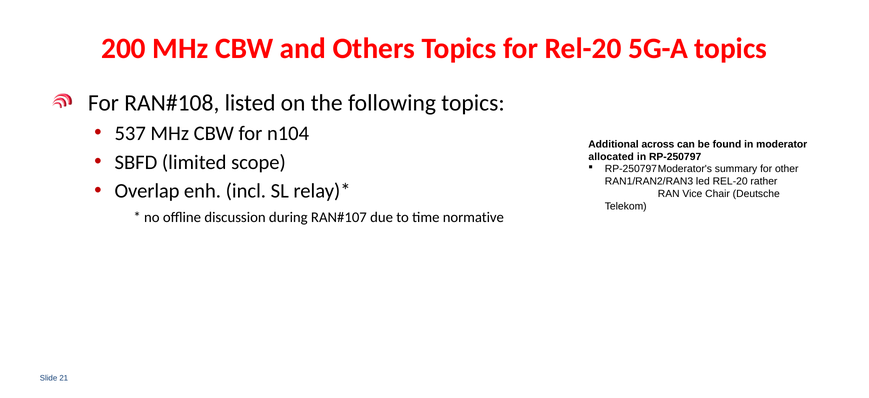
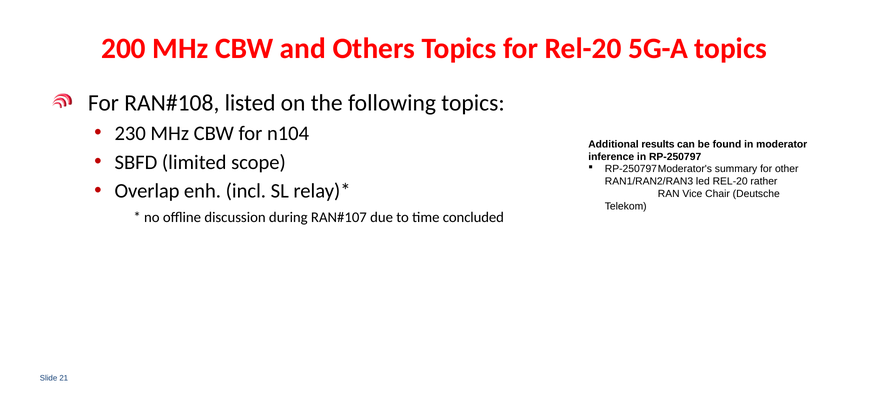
537: 537 -> 230
across: across -> results
allocated: allocated -> inference
normative: normative -> concluded
